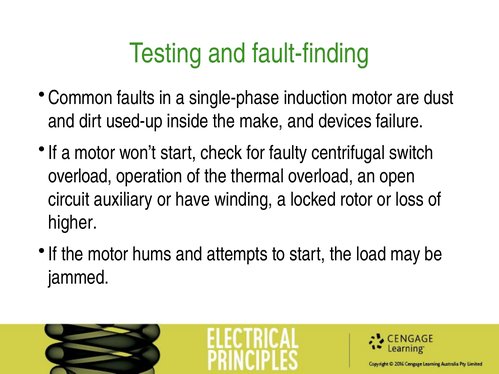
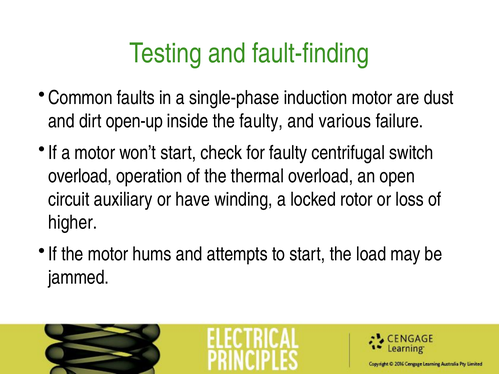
used-up: used-up -> open-up
the make: make -> faulty
devices: devices -> various
